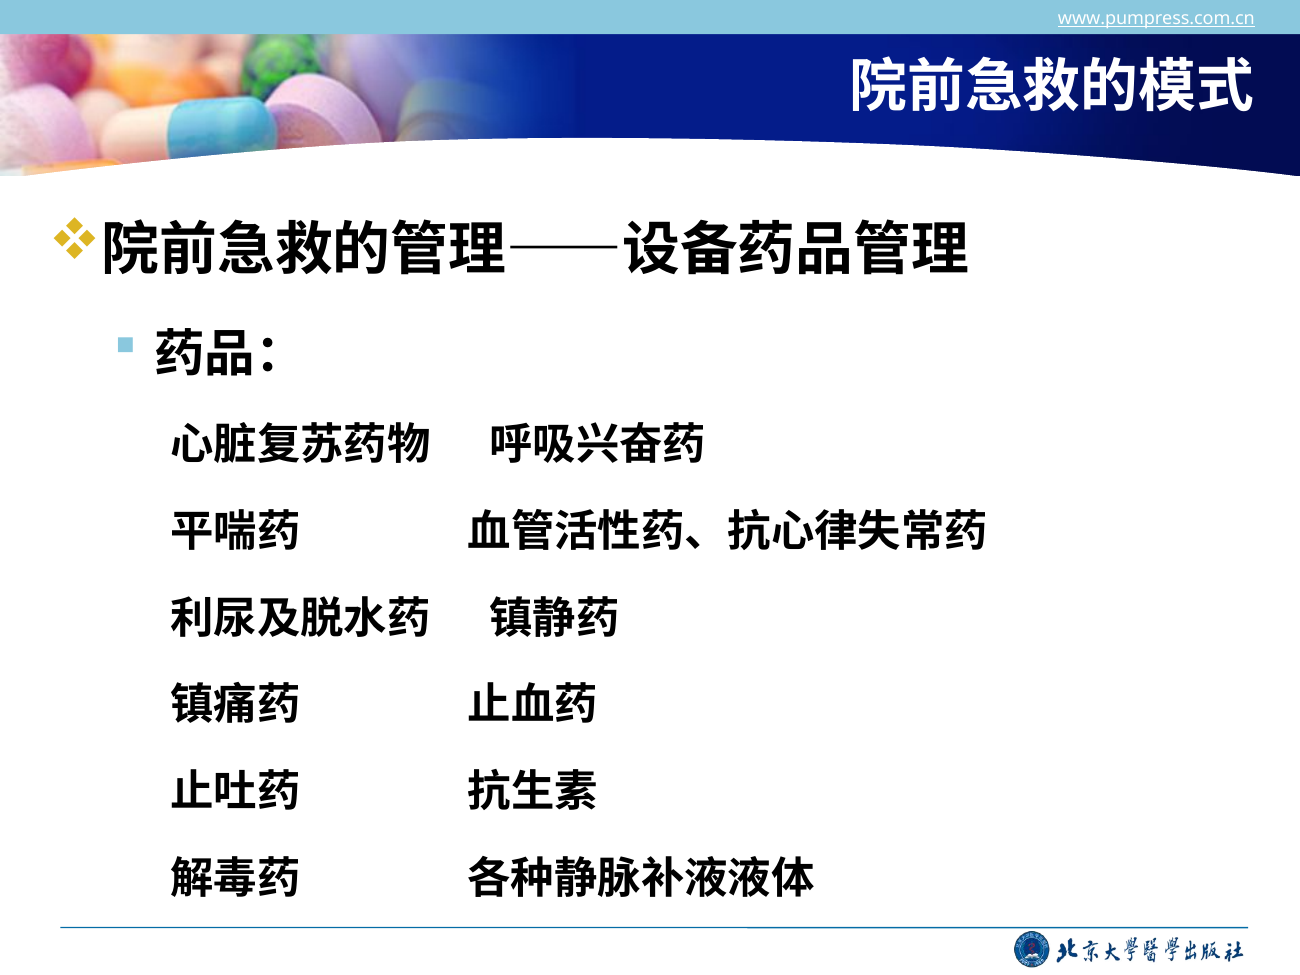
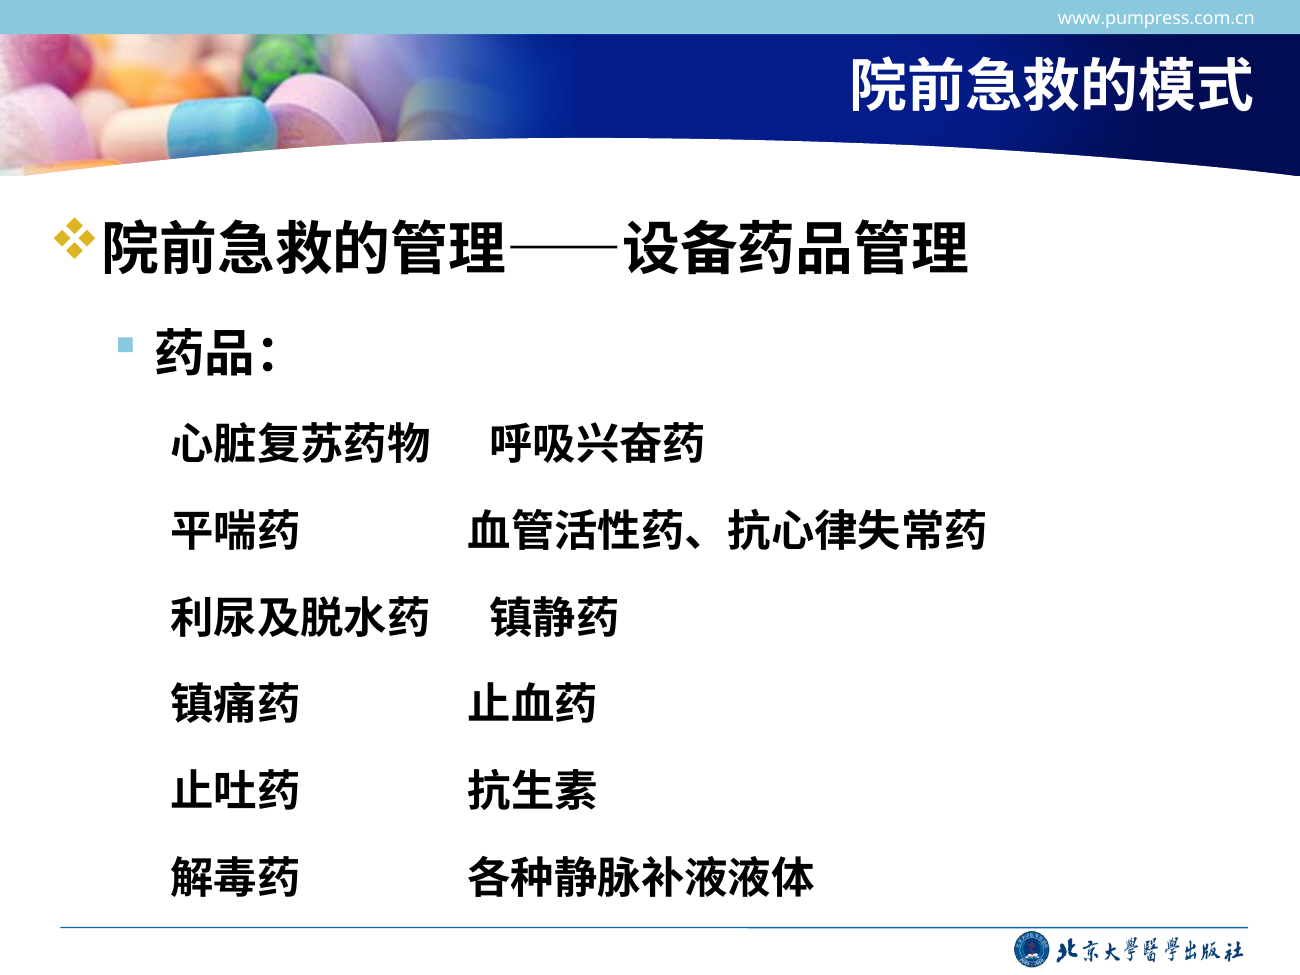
www.pumpress.com.cn underline: present -> none
